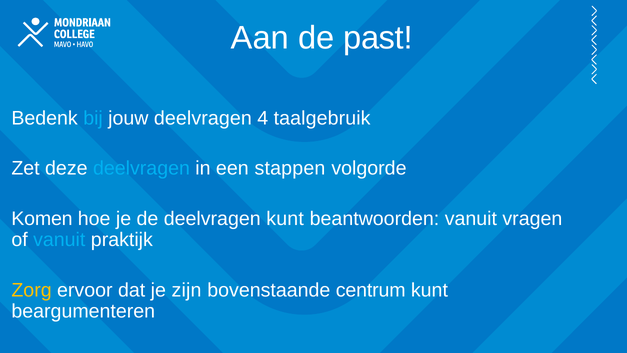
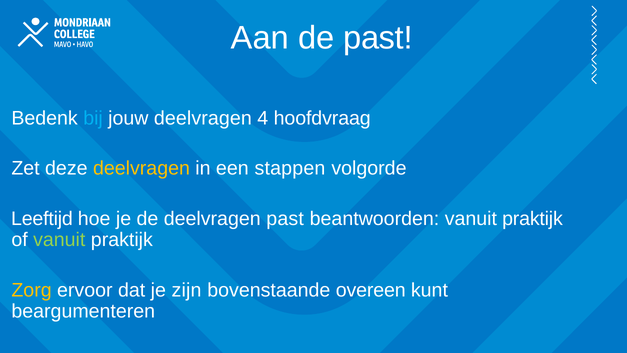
taalgebruik: taalgebruik -> hoofdvraag
deelvragen at (141, 168) colour: light blue -> yellow
Komen: Komen -> Leeftijd
deelvragen kunt: kunt -> past
beantwoorden vanuit vragen: vragen -> praktijk
vanuit at (59, 240) colour: light blue -> light green
centrum: centrum -> overeen
